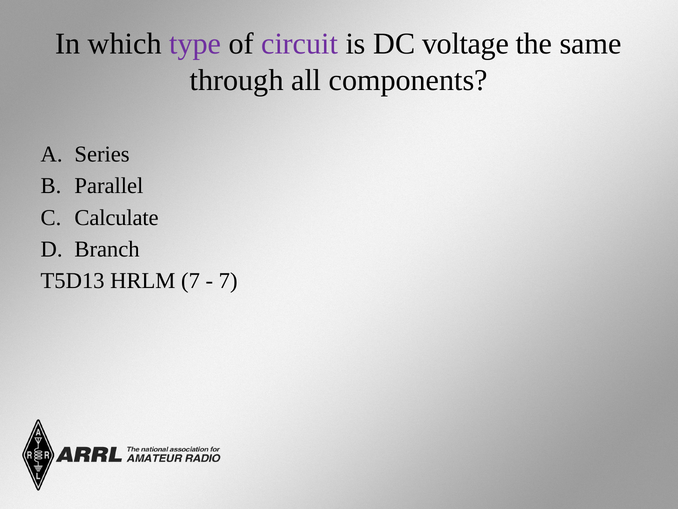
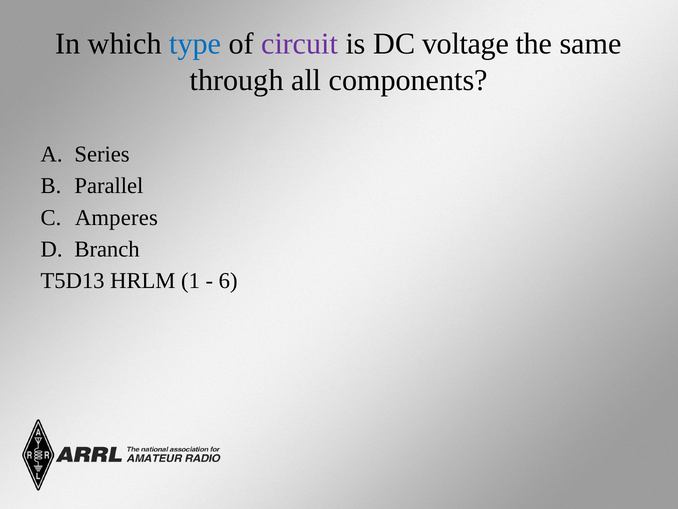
type colour: purple -> blue
Calculate: Calculate -> Amperes
HRLM 7: 7 -> 1
7 at (228, 281): 7 -> 6
